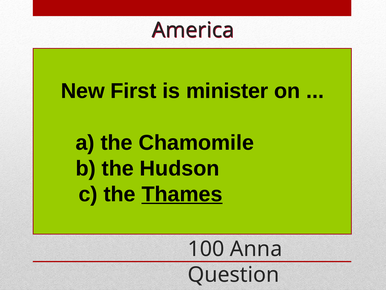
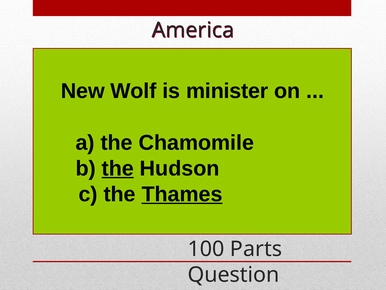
First: First -> Wolf
the at (118, 168) underline: none -> present
Anna: Anna -> Parts
